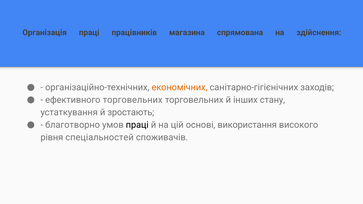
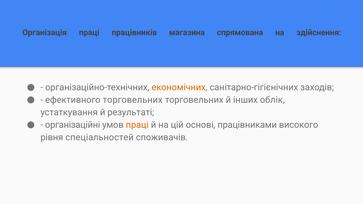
стану: стану -> облік
зростають: зростають -> результаті
благотворно: благотворно -> організаційні
праці at (137, 125) colour: black -> orange
використання: використання -> працівниками
